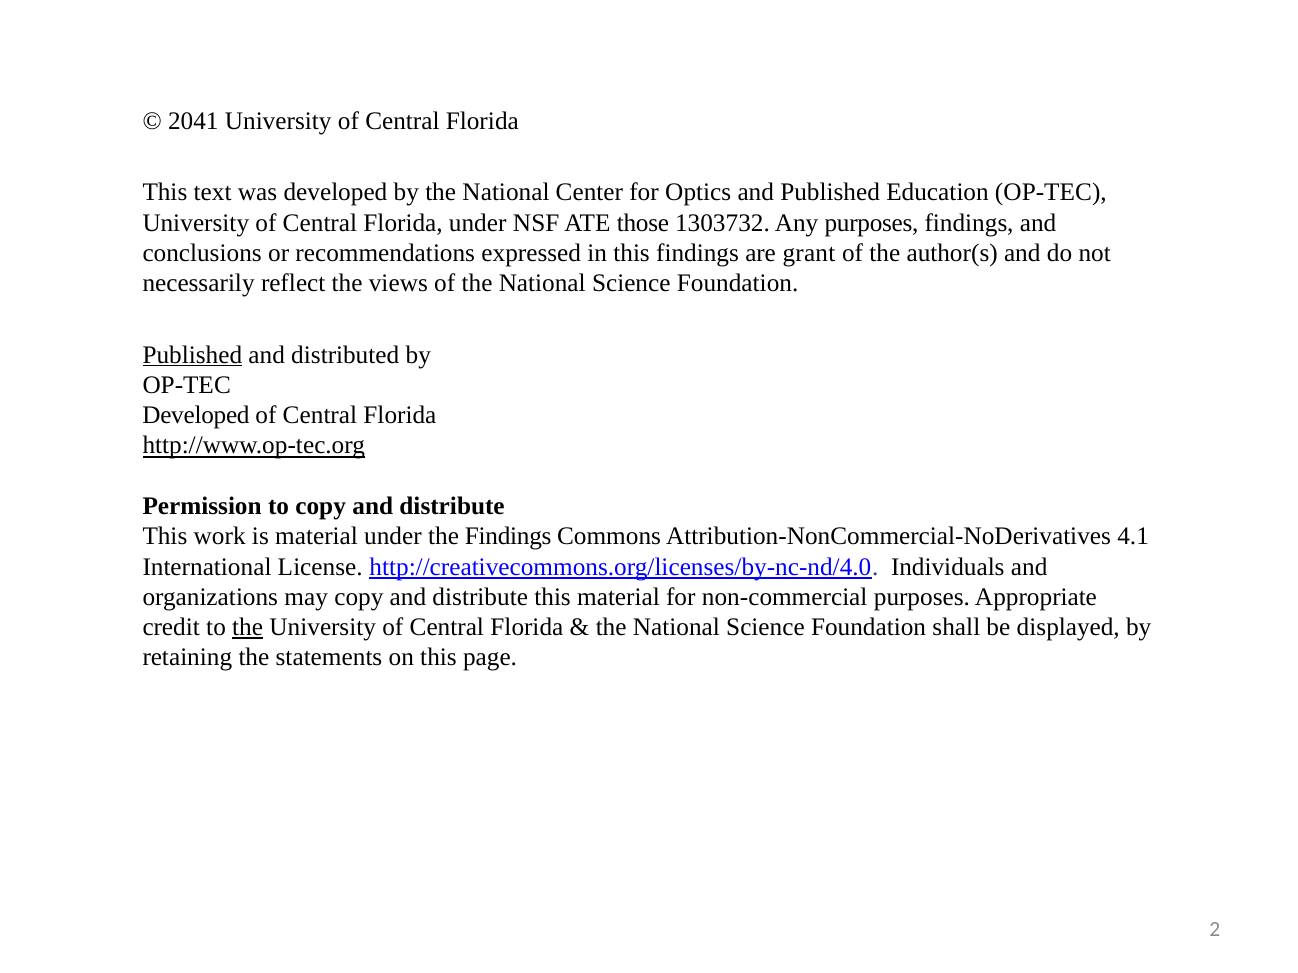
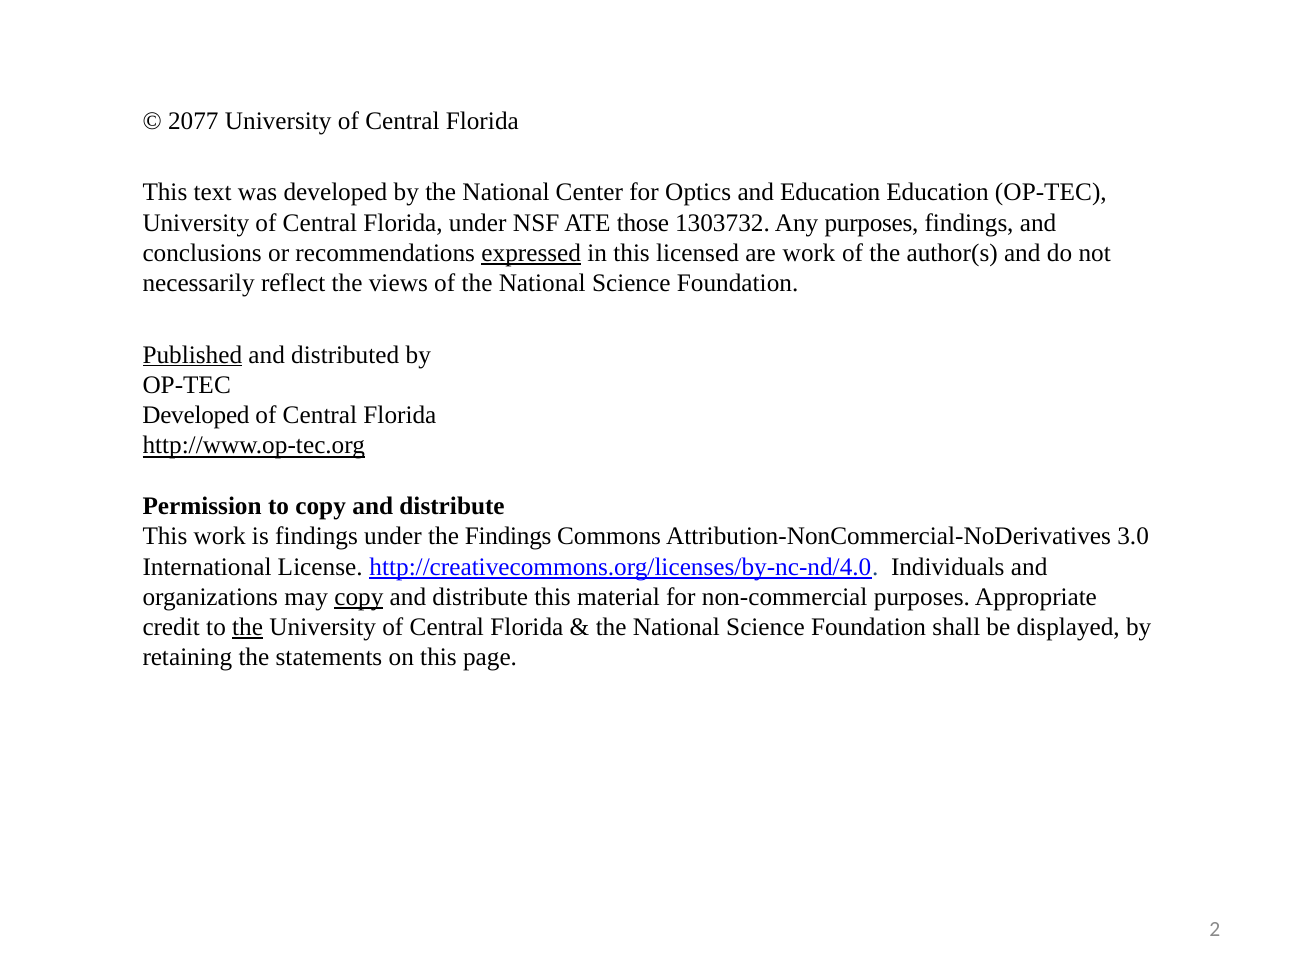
2041: 2041 -> 2077
and Published: Published -> Education
expressed underline: none -> present
this findings: findings -> licensed
are grant: grant -> work
is material: material -> findings
4.1: 4.1 -> 3.0
copy at (359, 597) underline: none -> present
